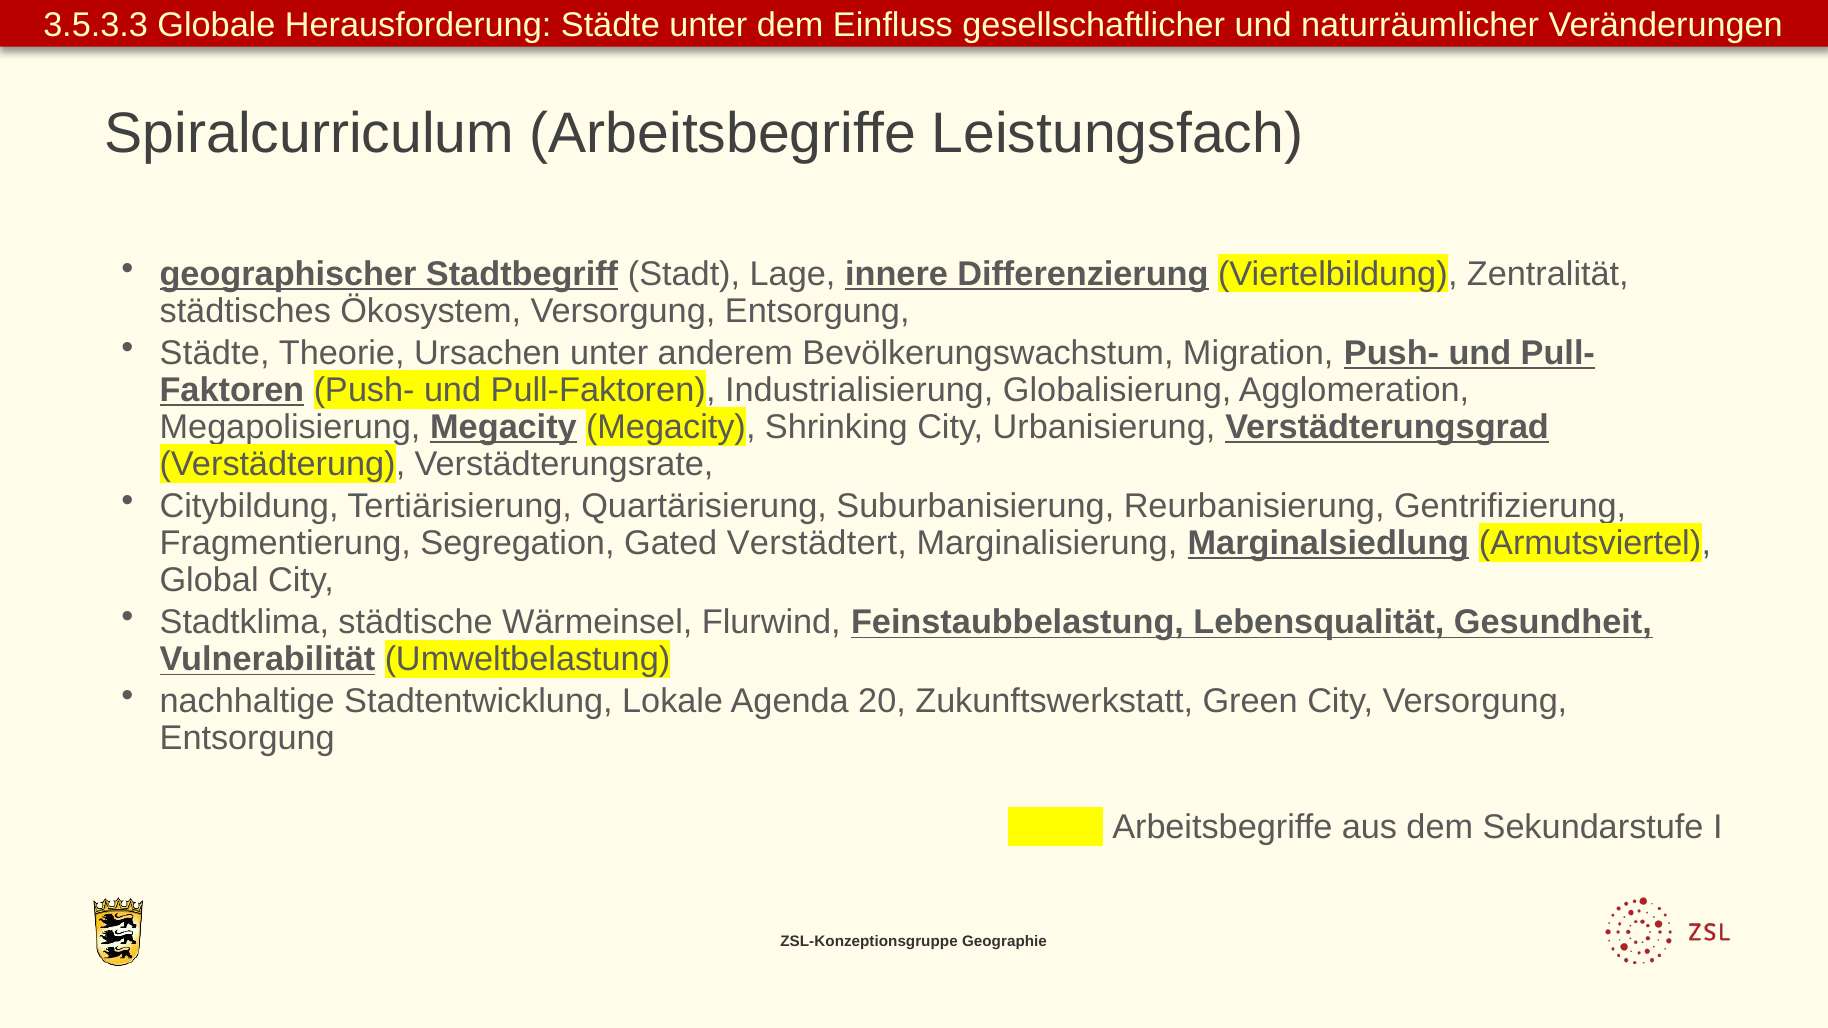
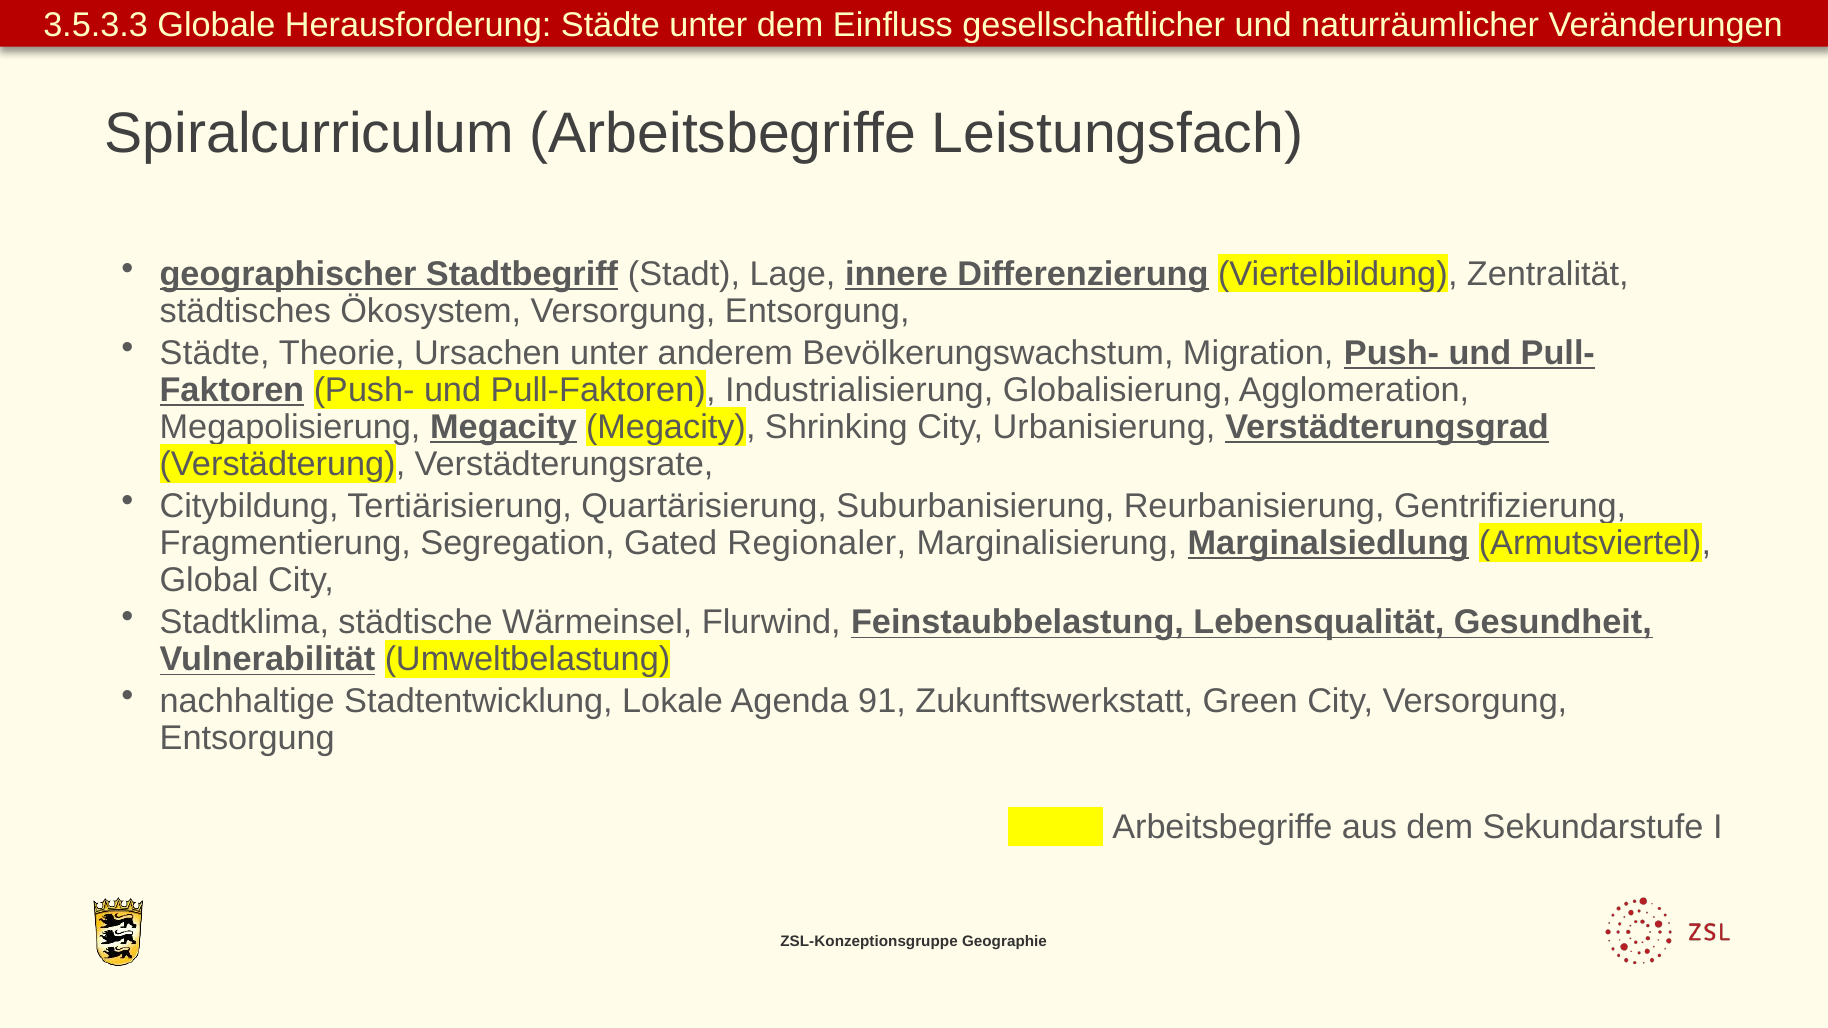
Verstädtert: Verstädtert -> Regionaler
20: 20 -> 91
